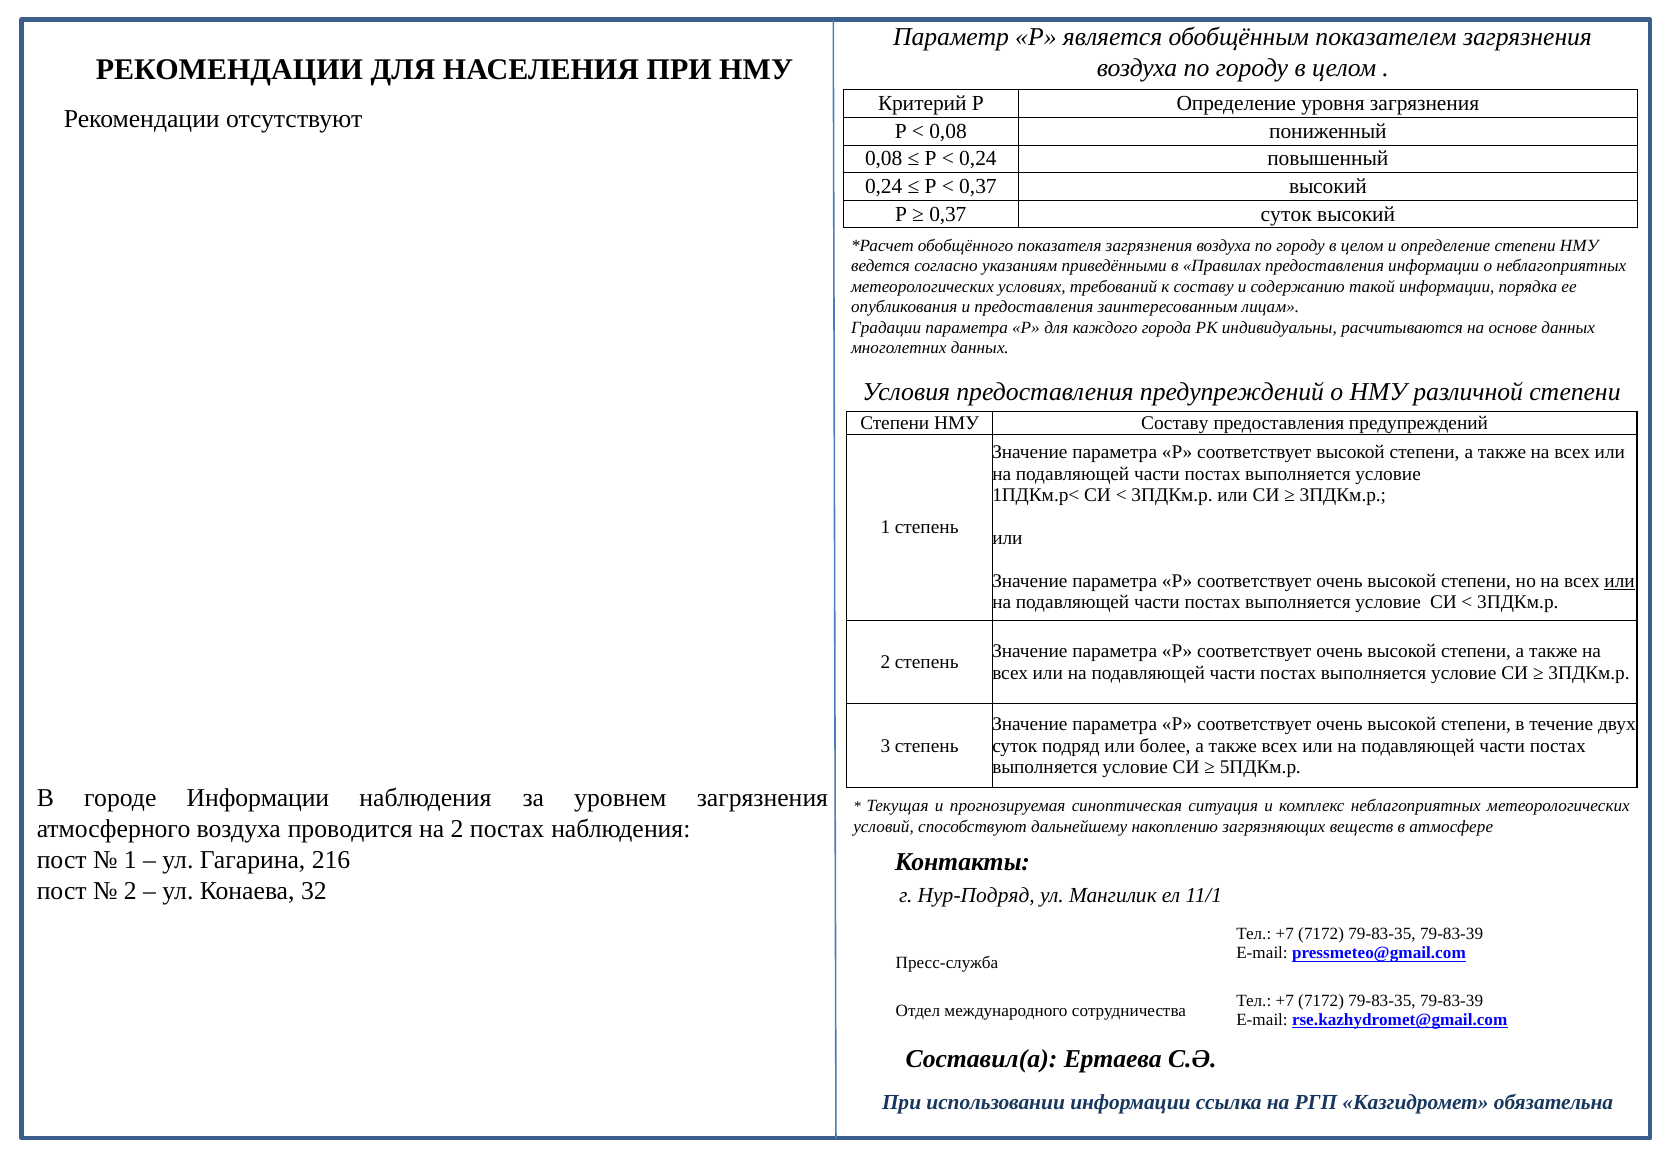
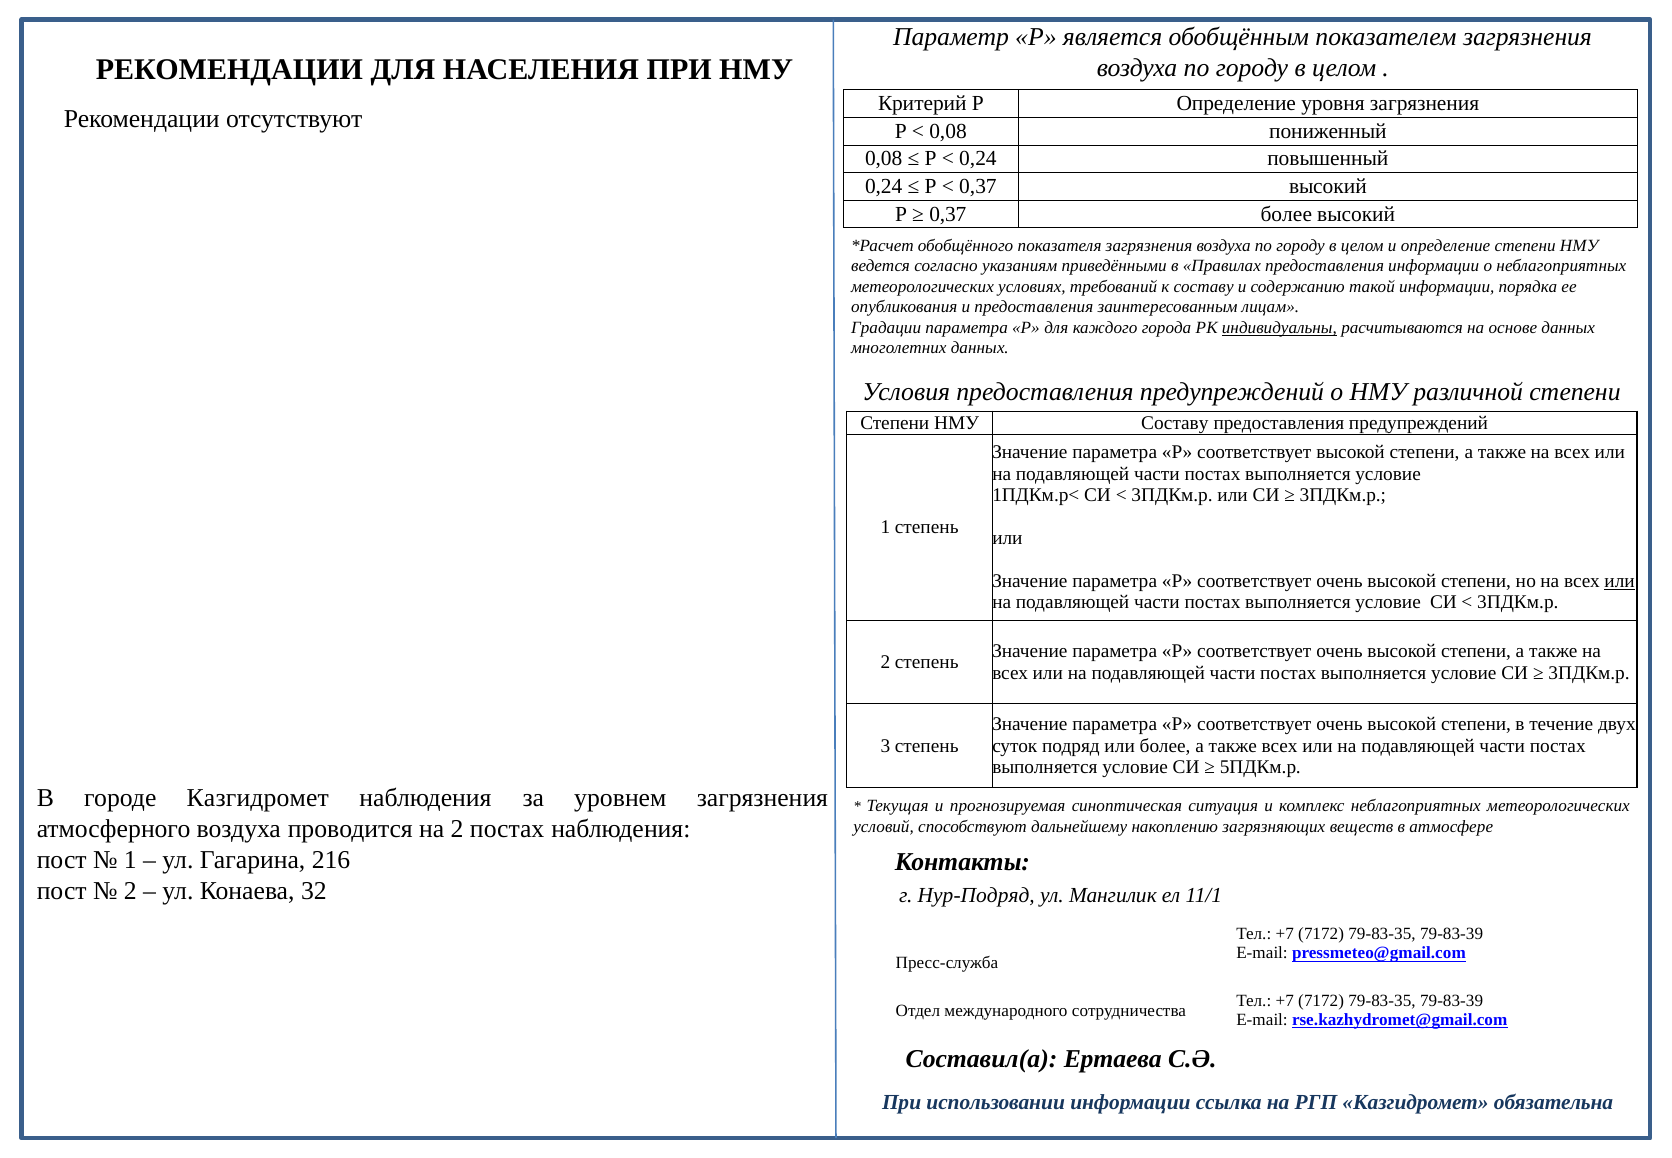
0,37 суток: суток -> более
индивидуальны underline: none -> present
городе Информации: Информации -> Казгидромет
